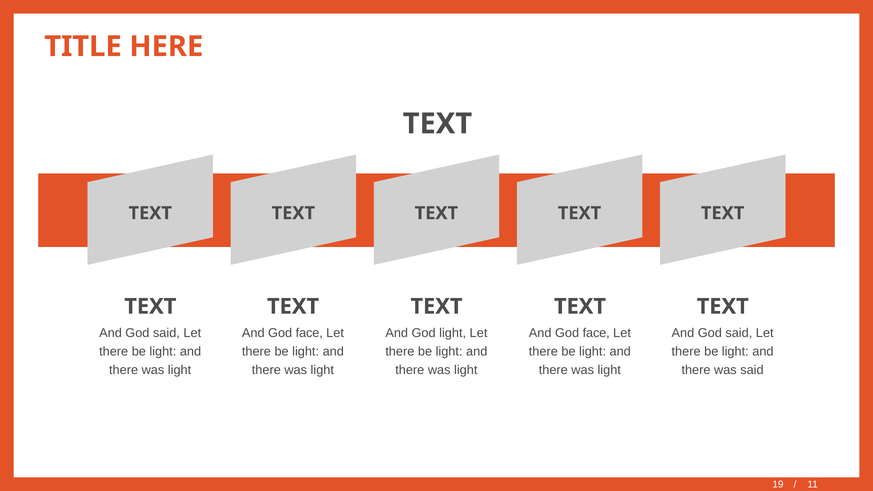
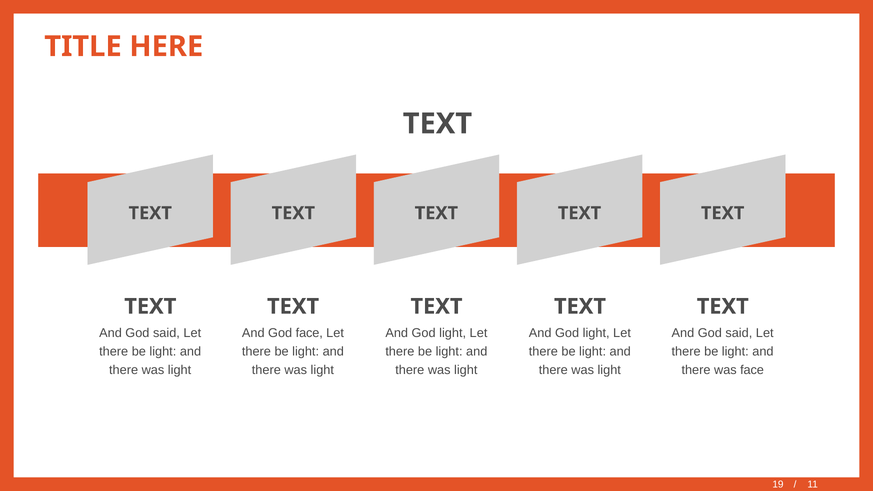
face at (596, 333): face -> light
was said: said -> face
